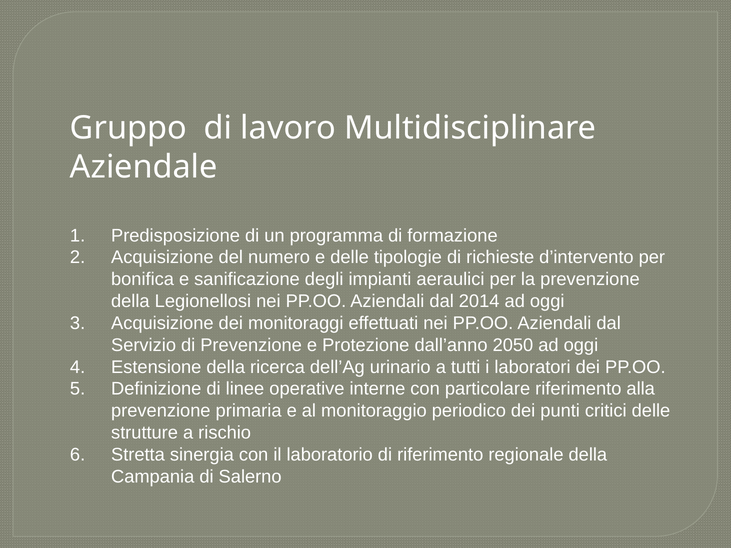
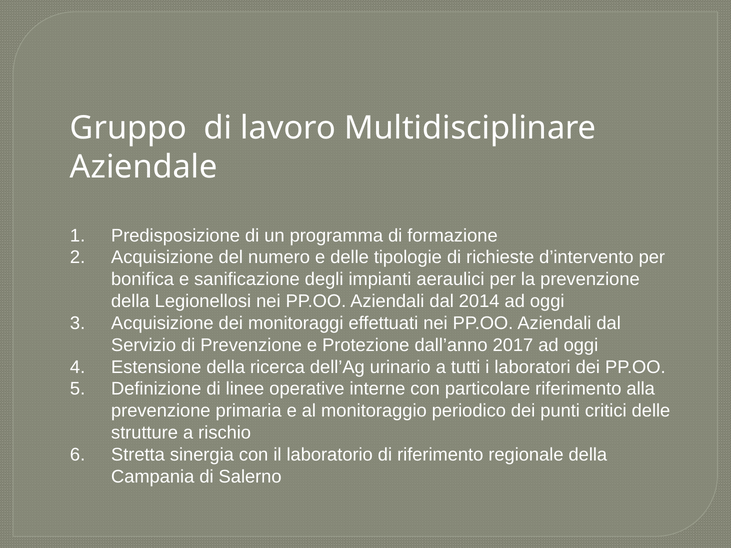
2050: 2050 -> 2017
